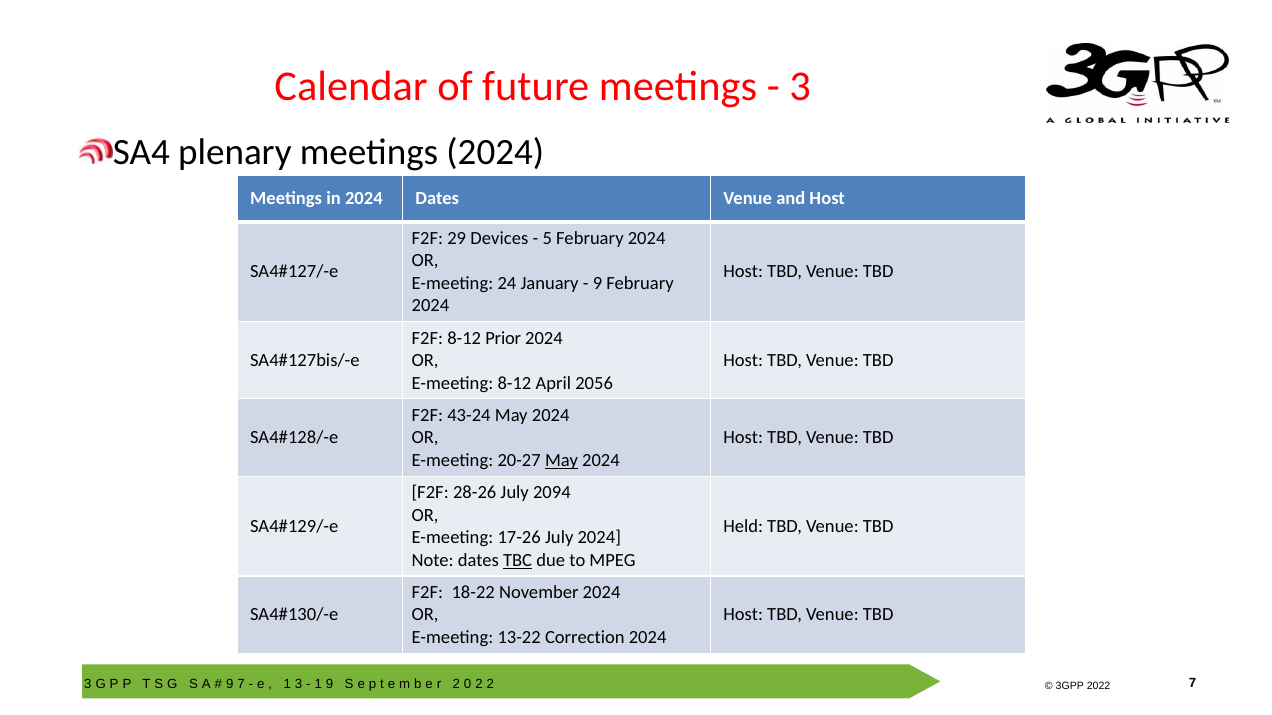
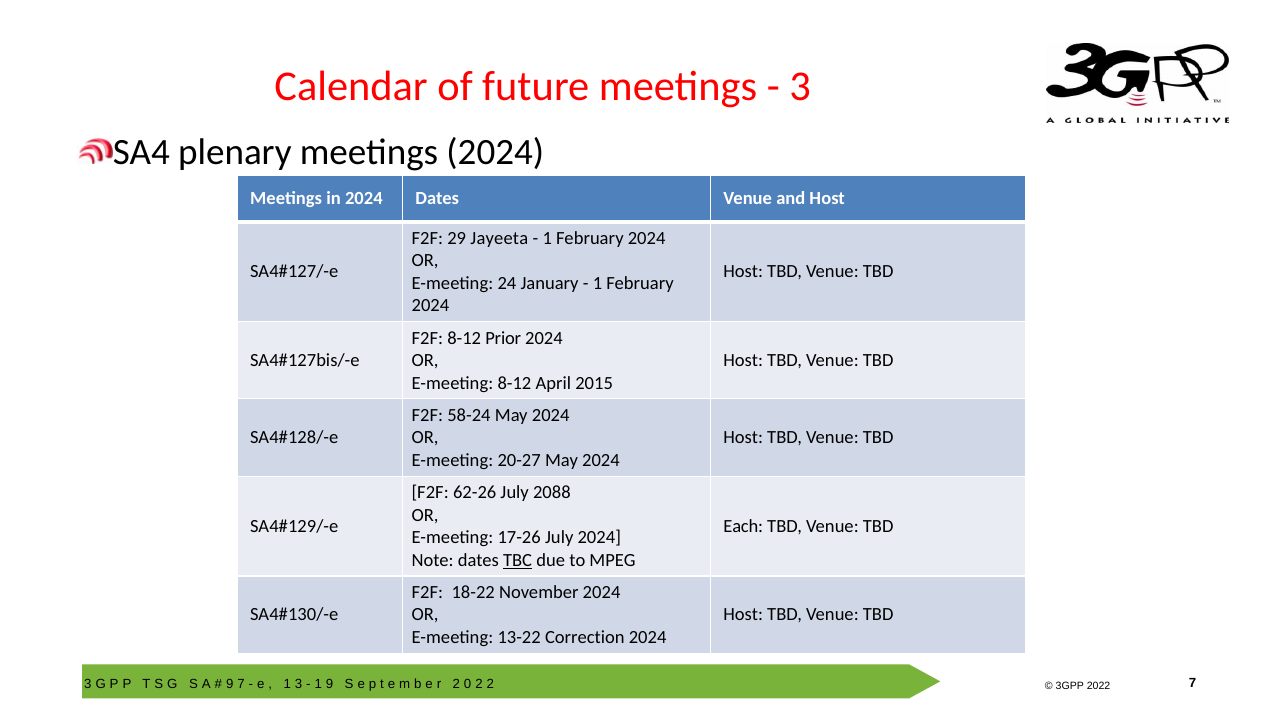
Devices: Devices -> Jayeeta
5 at (547, 238): 5 -> 1
9 at (597, 283): 9 -> 1
2056: 2056 -> 2015
43-24: 43-24 -> 58-24
May at (562, 461) underline: present -> none
28-26: 28-26 -> 62-26
2094: 2094 -> 2088
Held: Held -> Each
